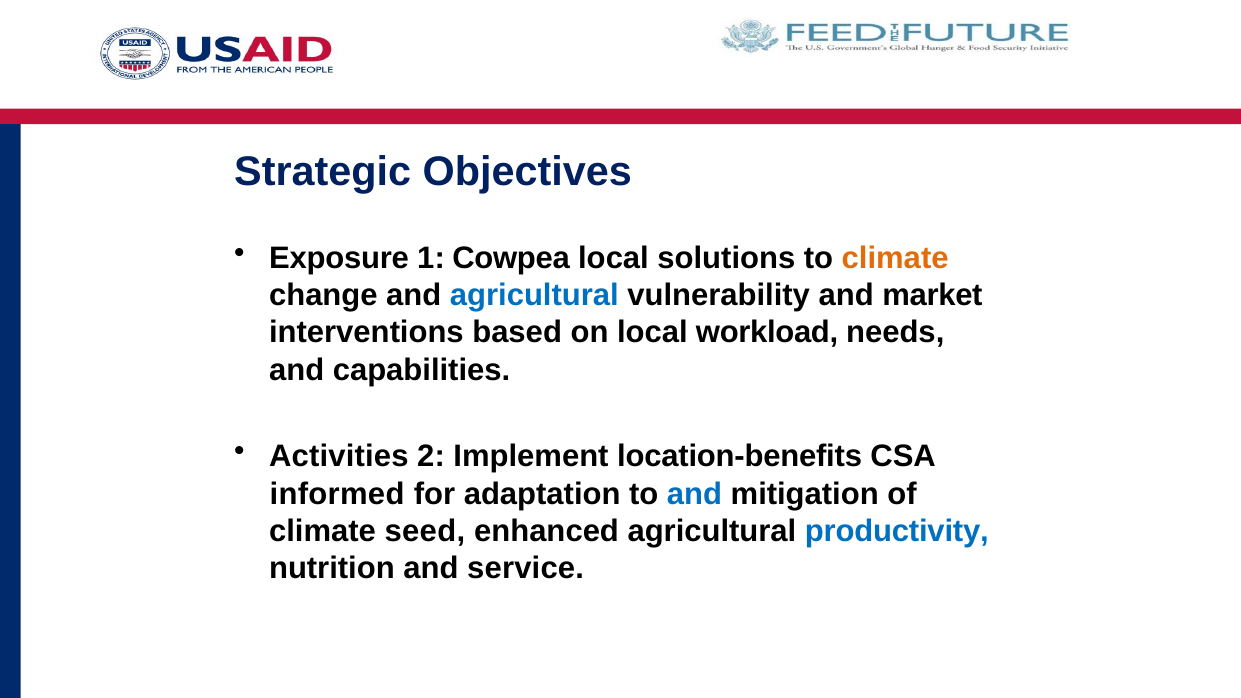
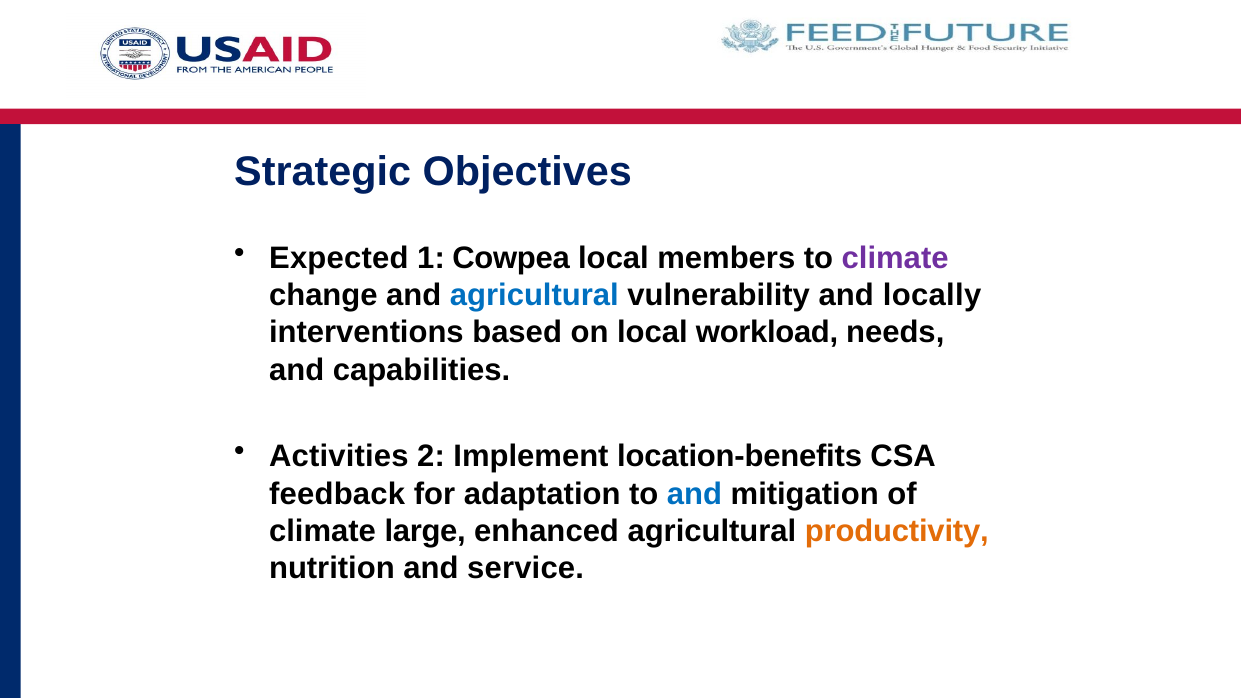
Exposure: Exposure -> Expected
solutions: solutions -> members
climate at (895, 258) colour: orange -> purple
market: market -> locally
informed: informed -> feedback
seed: seed -> large
productivity colour: blue -> orange
